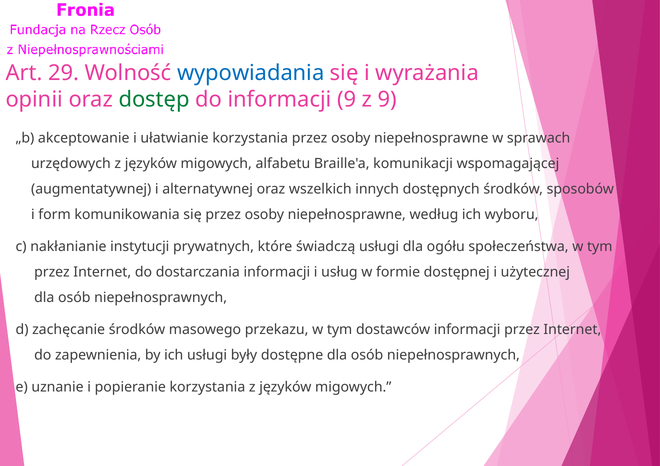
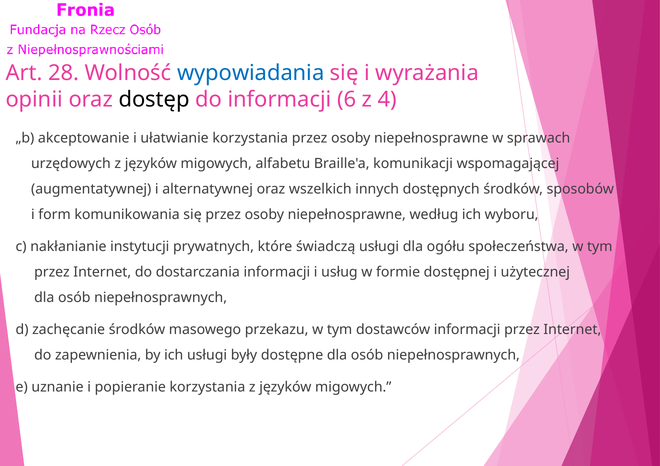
29: 29 -> 28
dostęp colour: green -> black
informacji 9: 9 -> 6
z 9: 9 -> 4
